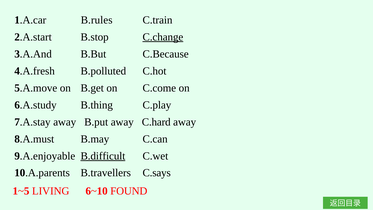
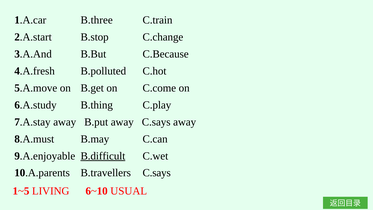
B.rules: B.rules -> B.three
C.change underline: present -> none
away C.hard: C.hard -> C.says
FOUND: FOUND -> USUAL
